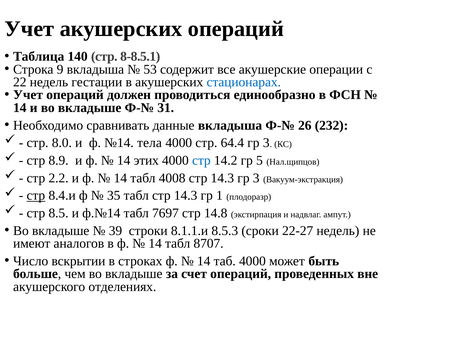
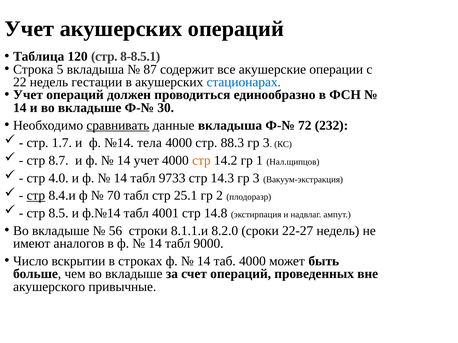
140: 140 -> 120
9: 9 -> 5
53: 53 -> 87
31: 31 -> 30
сравнивать underline: none -> present
26: 26 -> 72
8.0: 8.0 -> 1.7
64.4: 64.4 -> 88.3
8.9: 8.9 -> 8.7
14 этих: этих -> учет
стр at (201, 161) colour: blue -> orange
5: 5 -> 1
2.2: 2.2 -> 4.0
4008: 4008 -> 9733
35: 35 -> 70
табл стр 14.3: 14.3 -> 25.1
1: 1 -> 2
7697: 7697 -> 4001
39: 39 -> 56
8.5.3: 8.5.3 -> 8.2.0
8707: 8707 -> 9000
отделениях: отделениях -> привычные
